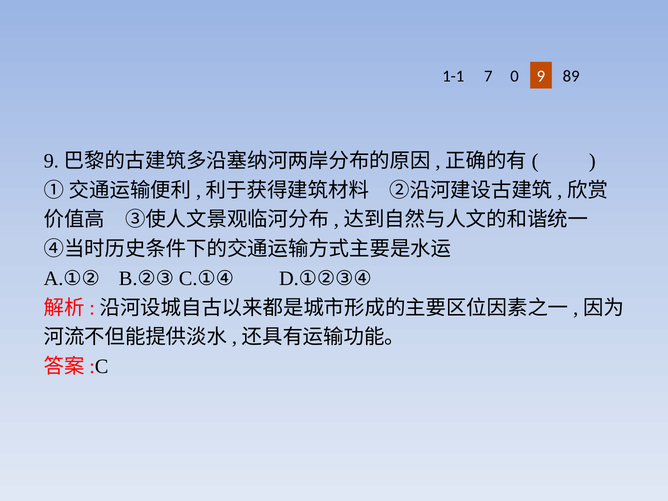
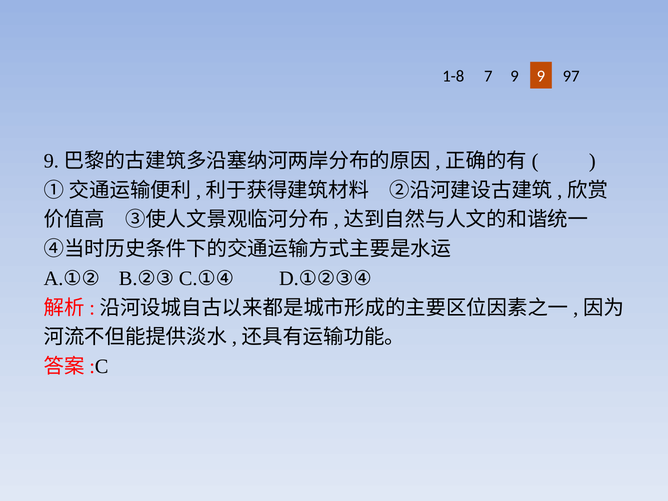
1-1: 1-1 -> 1-8
7 0: 0 -> 9
89: 89 -> 97
